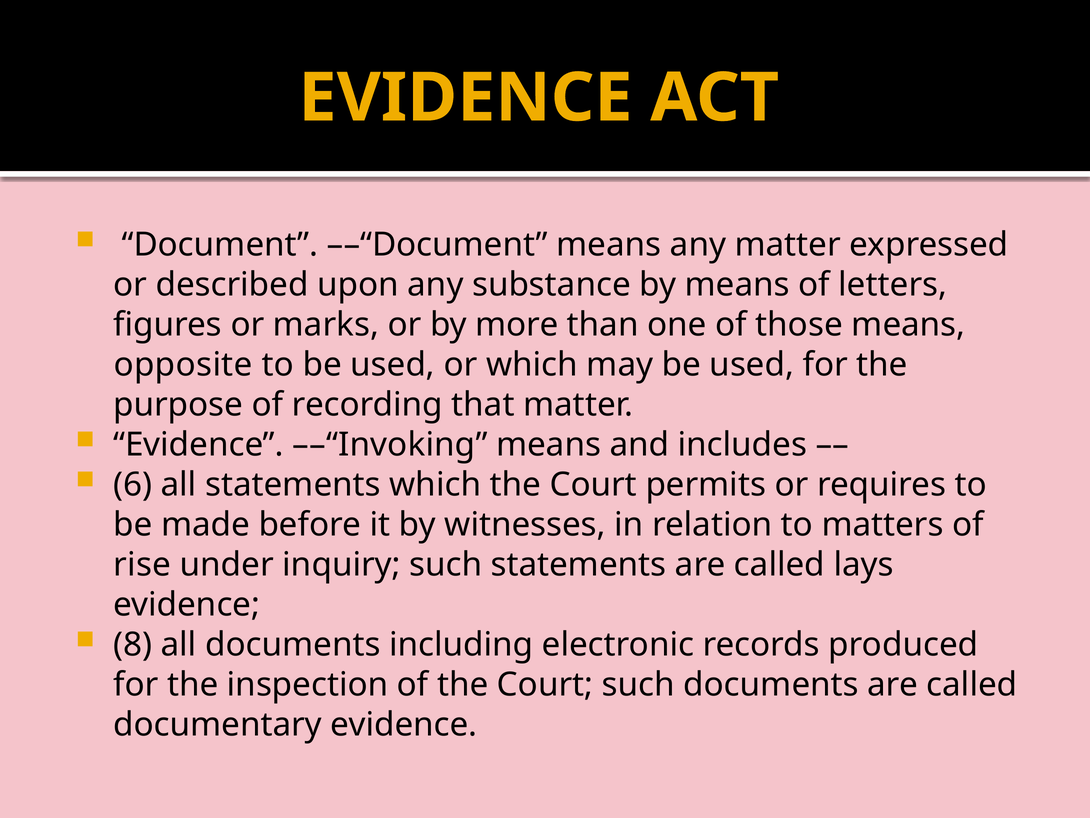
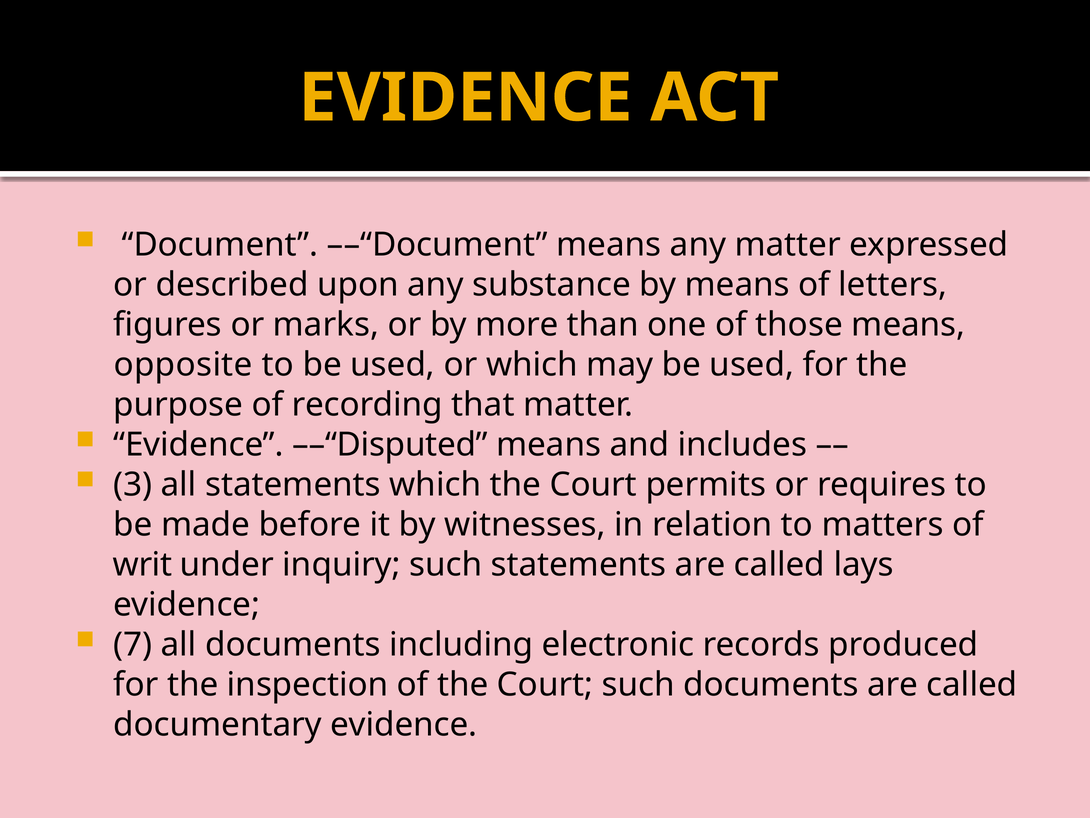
––“Invoking: ––“Invoking -> ––“Disputed
6: 6 -> 3
rise: rise -> writ
8: 8 -> 7
